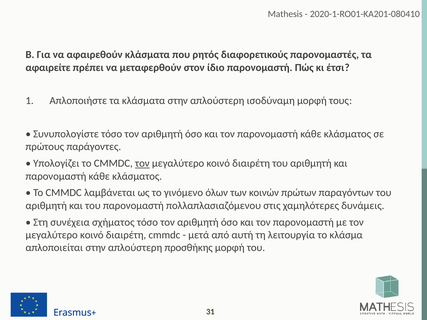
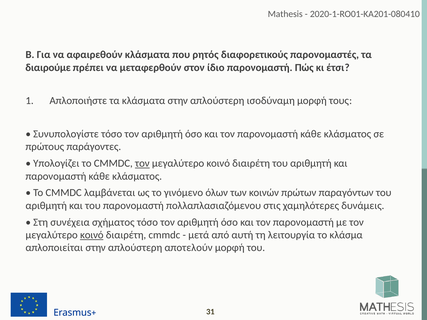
αφαιρείτε: αφαιρείτε -> διαιρούμε
κοινό at (92, 235) underline: none -> present
προσθήκης: προσθήκης -> αποτελούν
